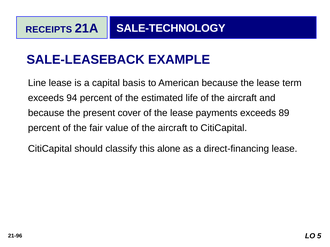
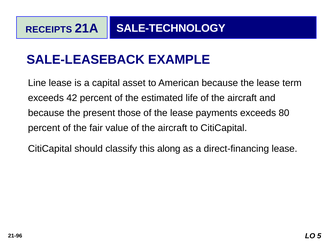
basis: basis -> asset
94: 94 -> 42
cover: cover -> those
89: 89 -> 80
alone: alone -> along
